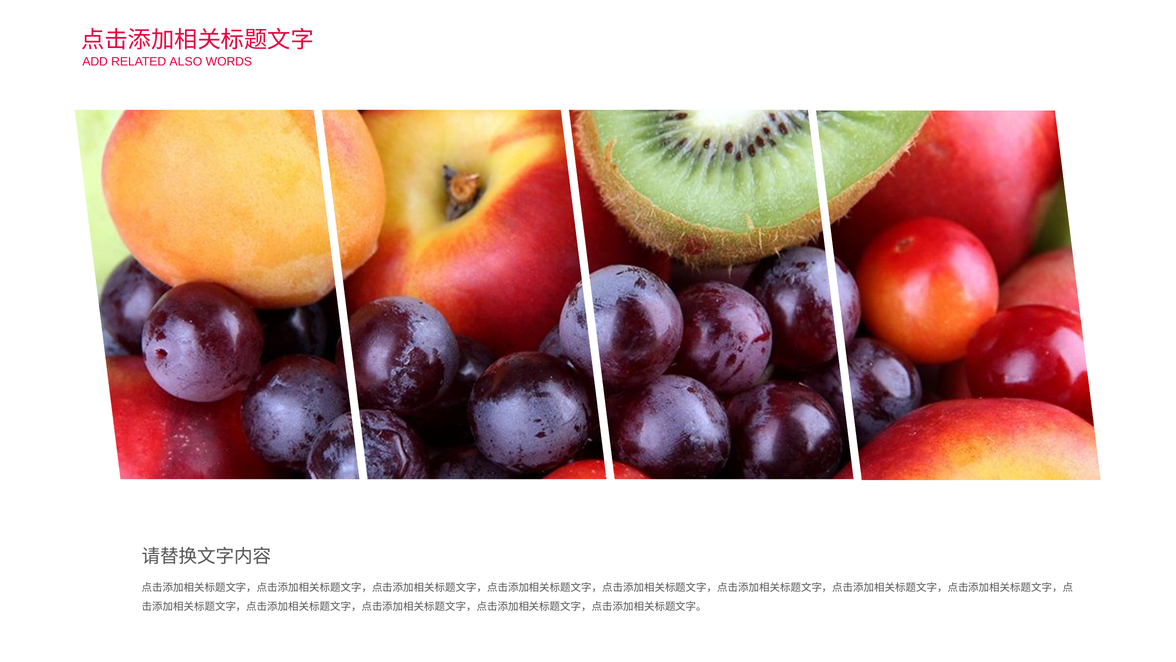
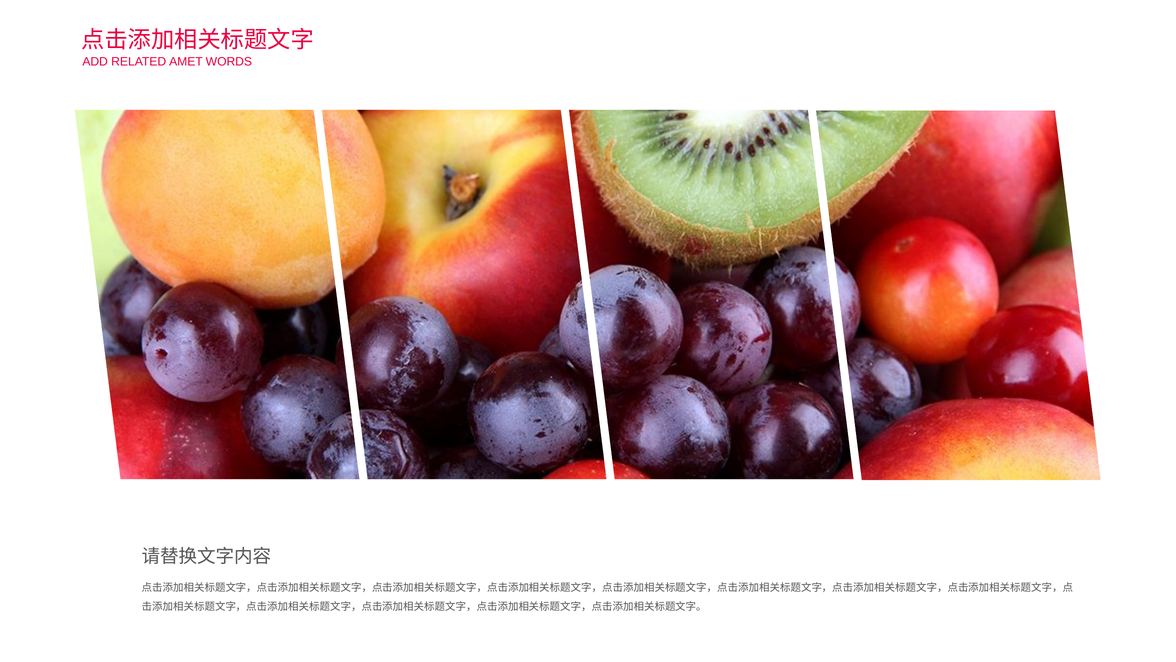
ALSO: ALSO -> AMET
